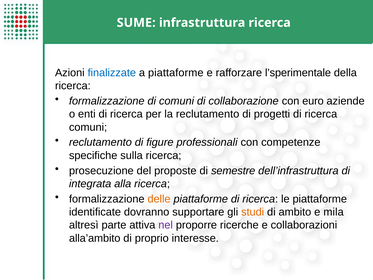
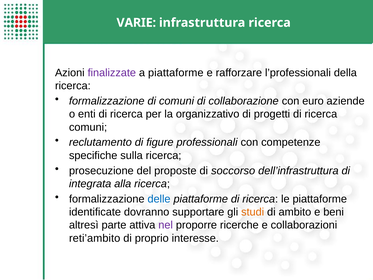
SUME: SUME -> VARIE
finalizzate colour: blue -> purple
l’sperimentale: l’sperimentale -> l’professionali
la reclutamento: reclutamento -> organizzativo
semestre: semestre -> soccorso
delle colour: orange -> blue
mila: mila -> beni
alla’ambito: alla’ambito -> reti’ambito
